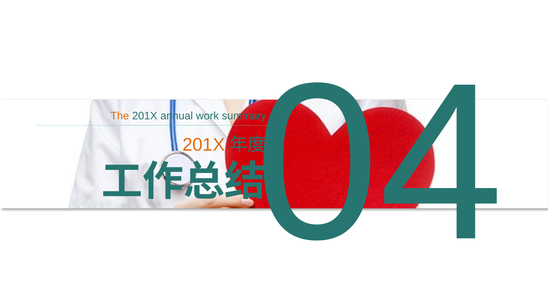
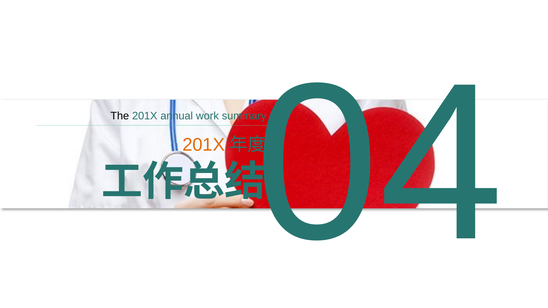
The colour: orange -> black
